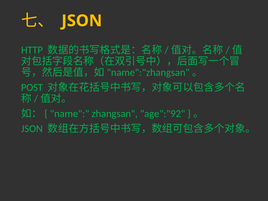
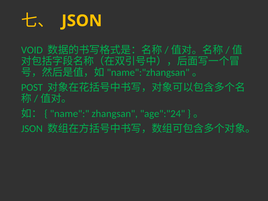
HTTP: HTTP -> VOID
age":"92: age":"92 -> age":"24
